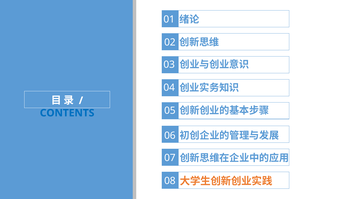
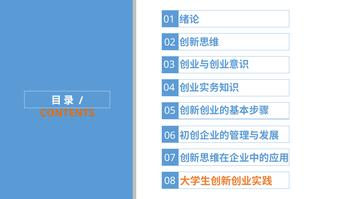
CONTENTS colour: blue -> orange
